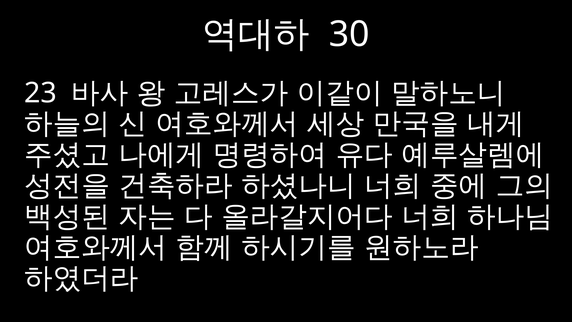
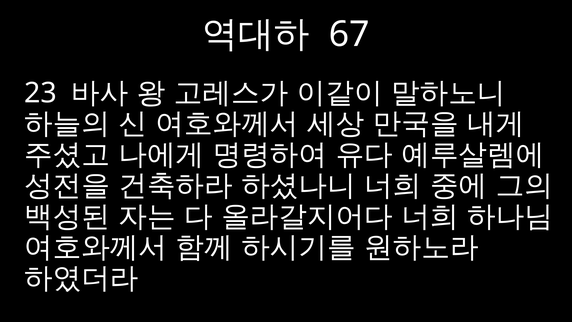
30: 30 -> 67
